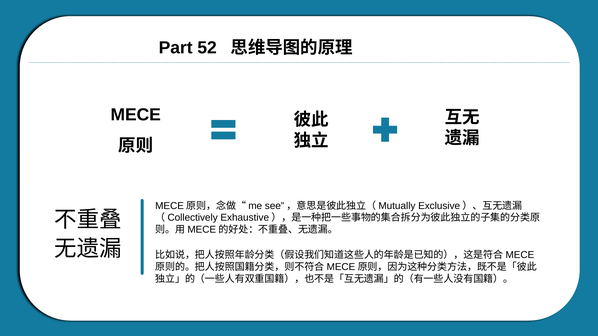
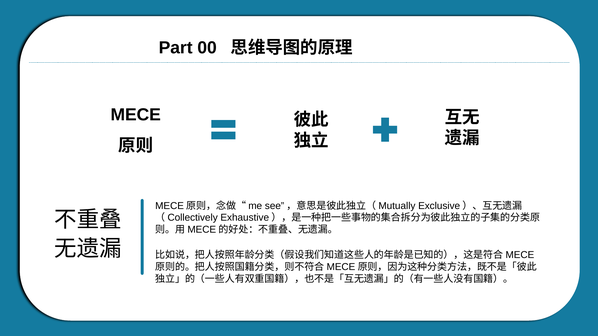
52: 52 -> 00
